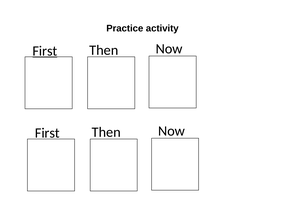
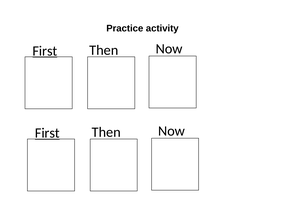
First at (47, 133) underline: none -> present
